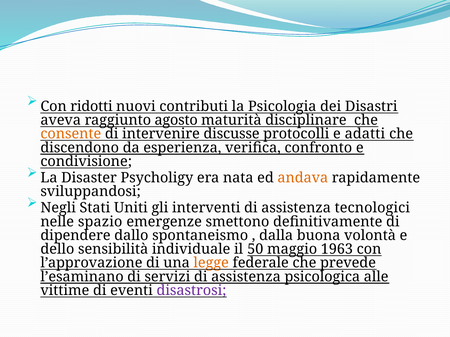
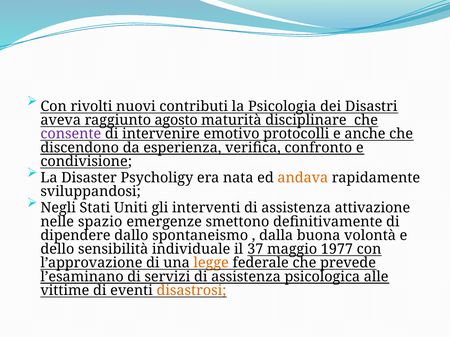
ridotti: ridotti -> rivolti
consente colour: orange -> purple
discusse: discusse -> emotivo
adatti: adatti -> anche
tecnologici: tecnologici -> attivazione
50: 50 -> 37
1963: 1963 -> 1977
disastrosi colour: purple -> orange
